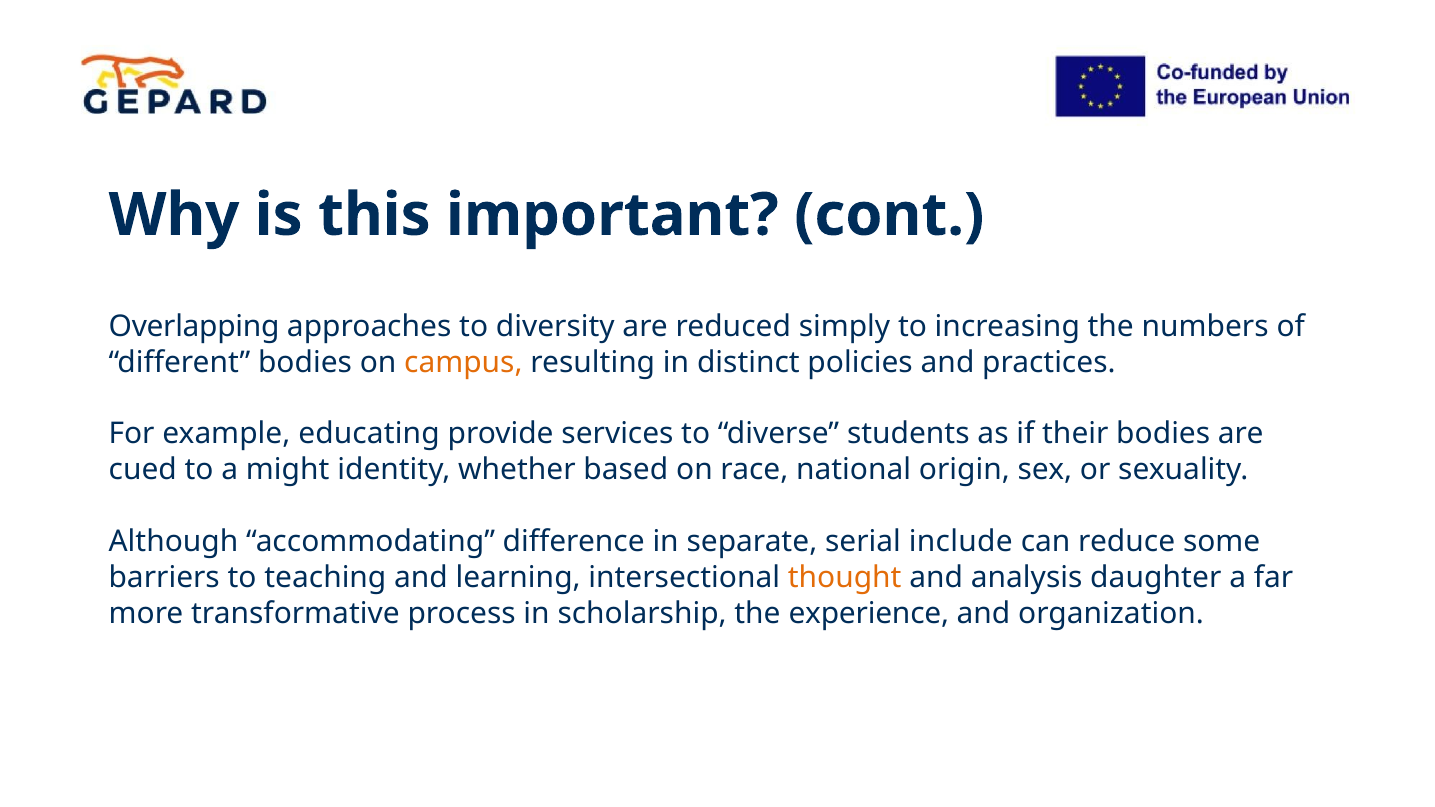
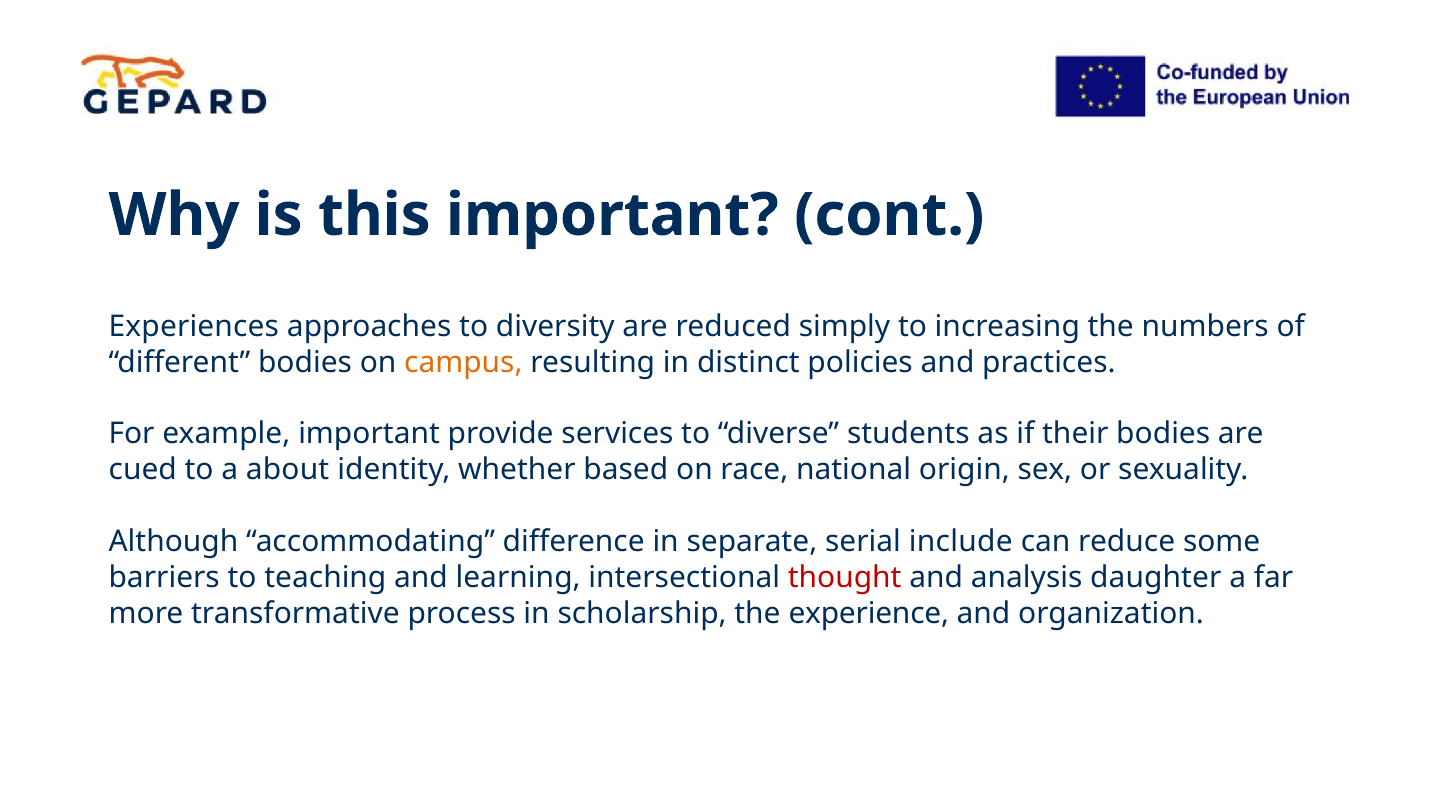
Overlapping: Overlapping -> Experiences
example educating: educating -> important
might: might -> about
thought colour: orange -> red
